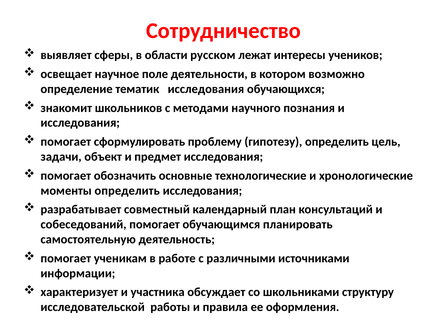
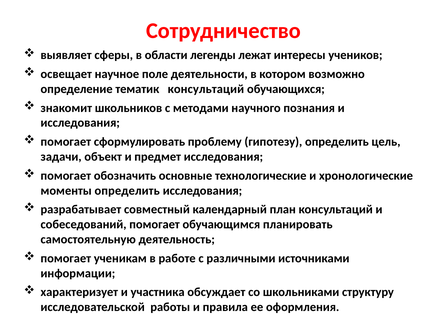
русском: русском -> легенды
тематик исследования: исследования -> консультаций
